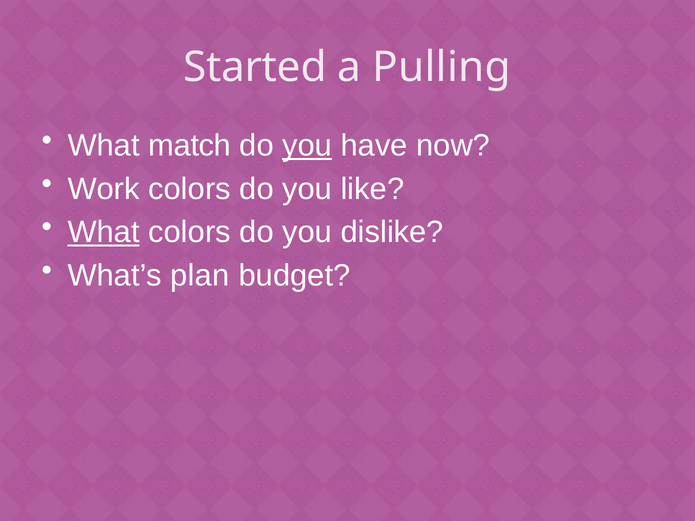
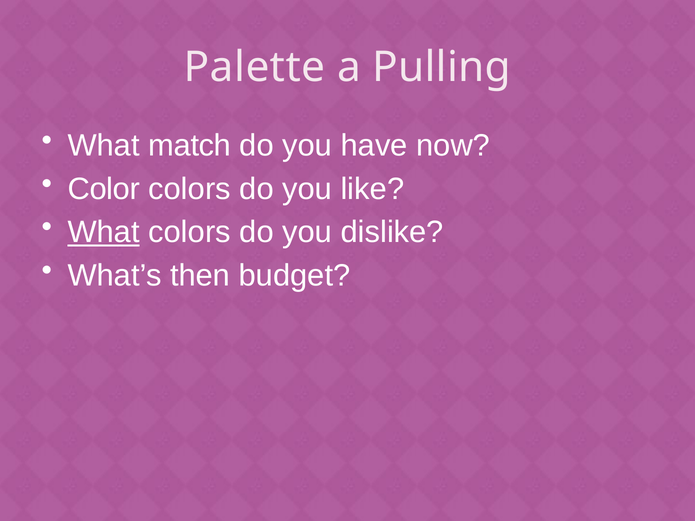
Started: Started -> Palette
you at (307, 146) underline: present -> none
Work: Work -> Color
plan: plan -> then
